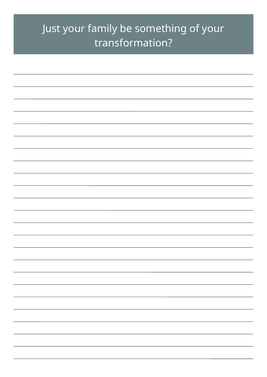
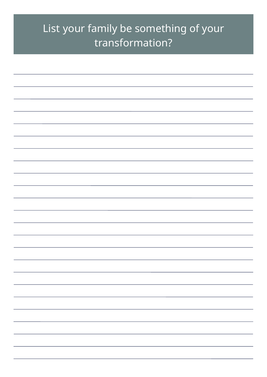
Just: Just -> List
